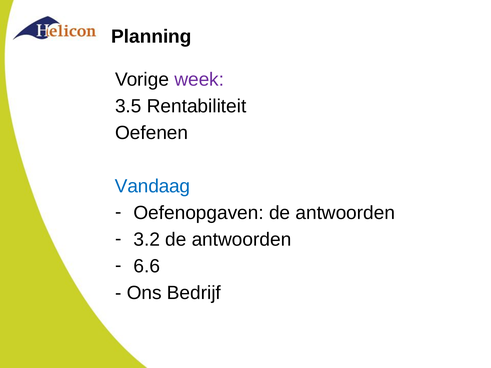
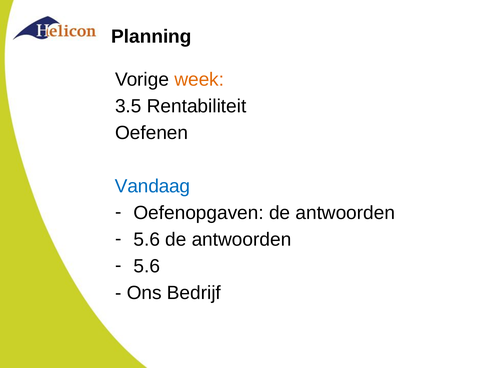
week colour: purple -> orange
3.2 at (147, 240): 3.2 -> 5.6
6.6 at (147, 266): 6.6 -> 5.6
